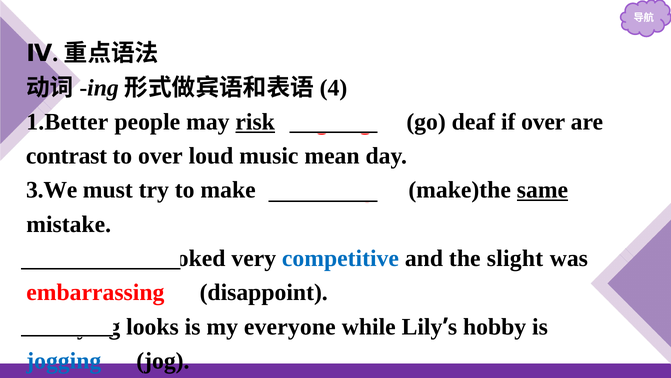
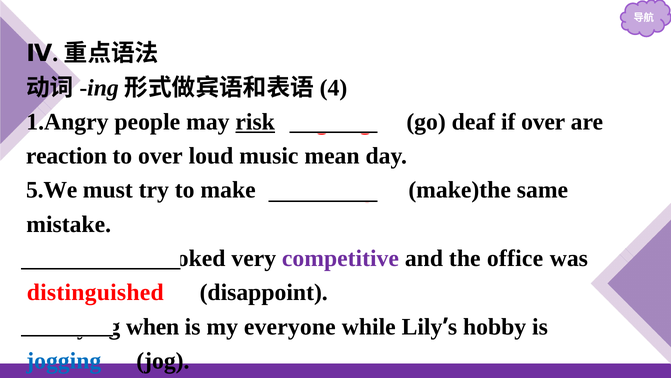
1.Better: 1.Better -> 1.Angry
contrast: contrast -> reaction
3.We: 3.We -> 5.We
same underline: present -> none
competitive colour: blue -> purple
slight: slight -> office
embarrassing: embarrassing -> distinguished
looks: looks -> when
